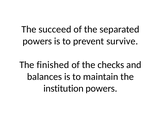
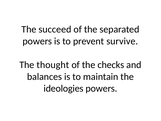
finished: finished -> thought
institution: institution -> ideologies
